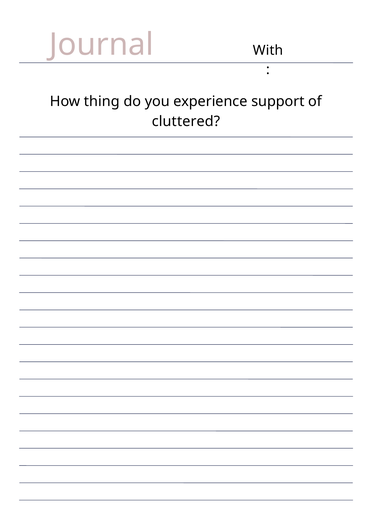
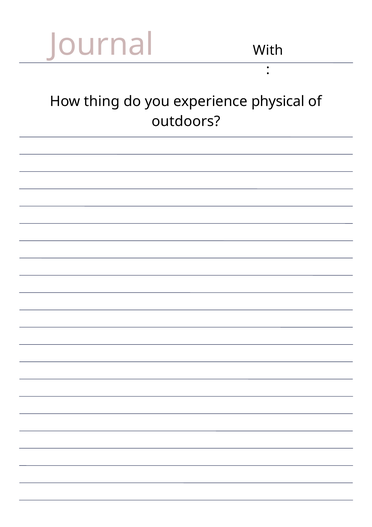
support: support -> physical
cluttered: cluttered -> outdoors
